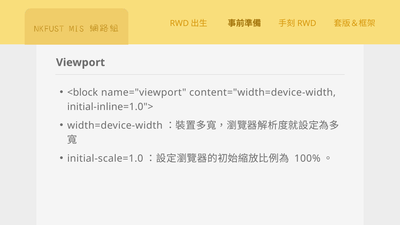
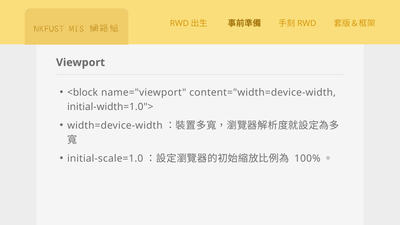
initial-inline=1.0">: initial-inline=1.0"> -> initial-width=1.0">
